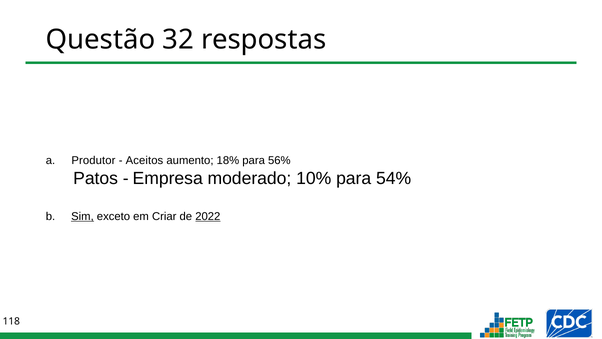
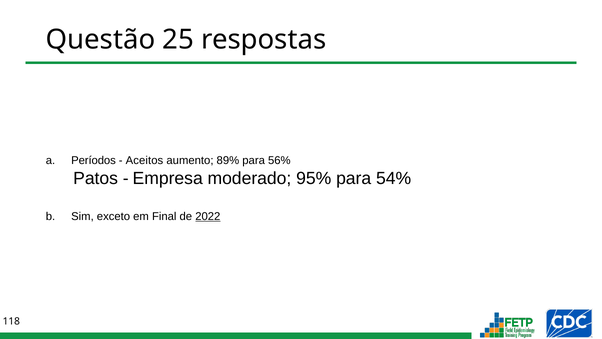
32: 32 -> 25
Produtor: Produtor -> Períodos
18%: 18% -> 89%
10%: 10% -> 95%
Sim underline: present -> none
Criar: Criar -> Final
